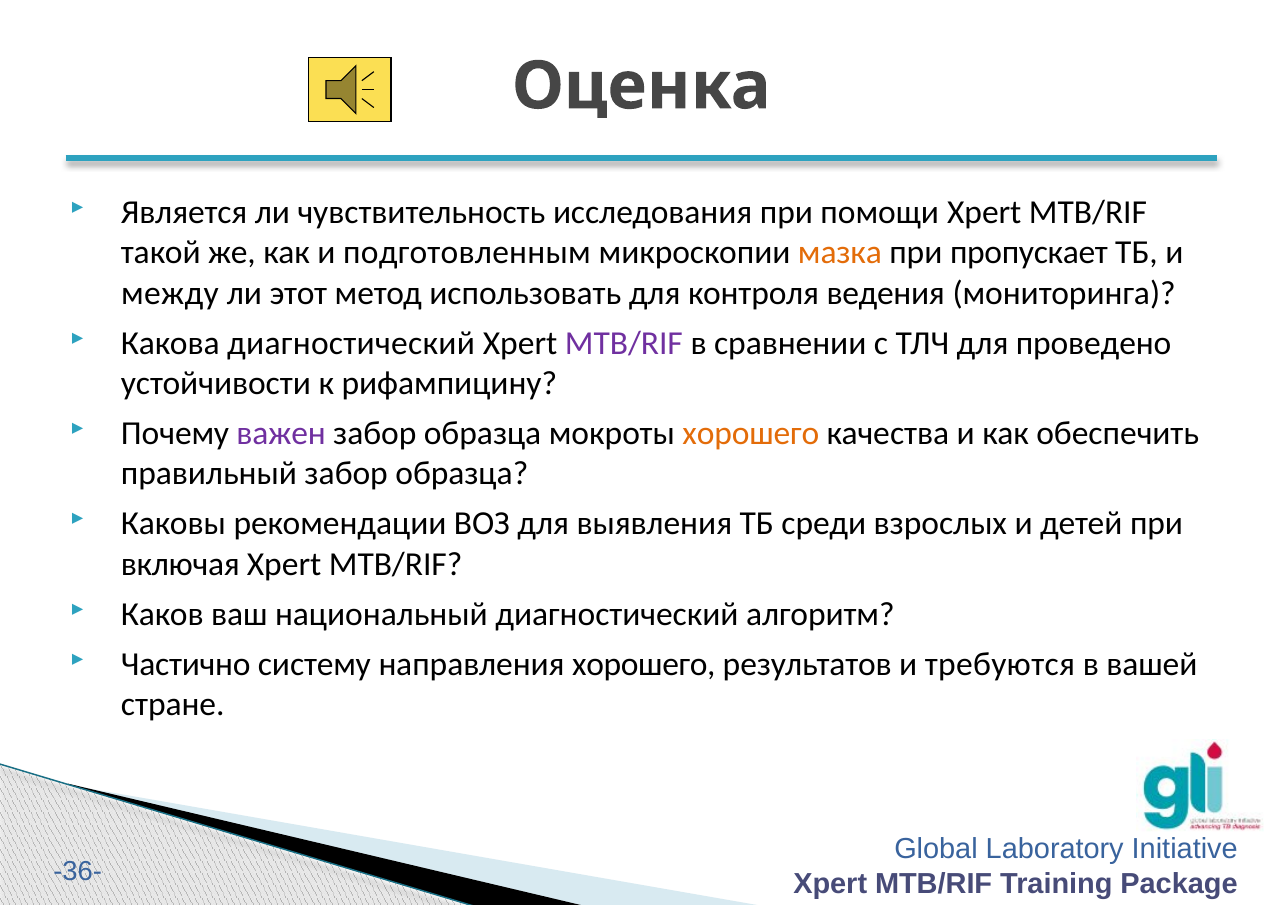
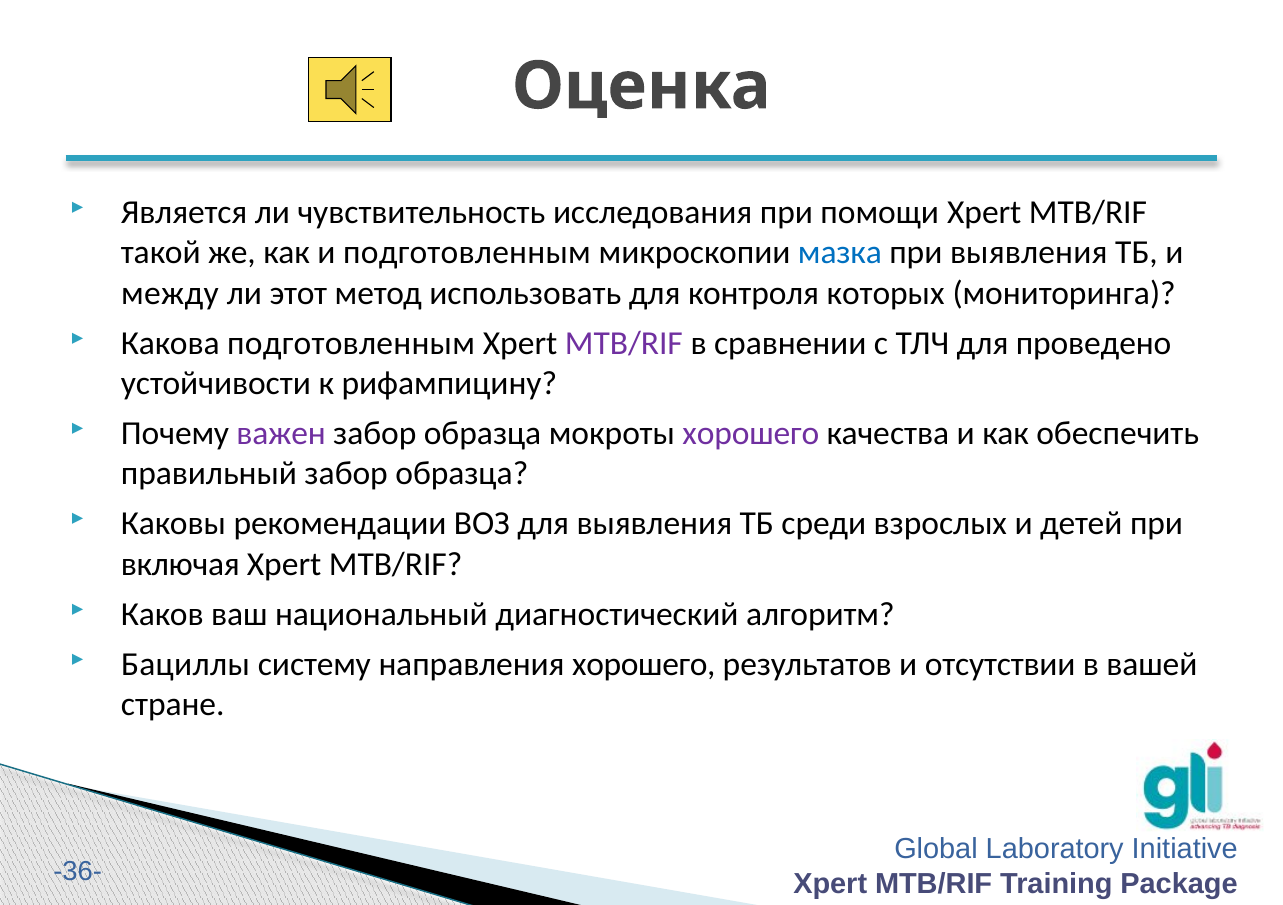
мазка colour: orange -> blue
при пропускает: пропускает -> выявления
ведения: ведения -> которых
Какова диагностический: диагностический -> подготовленным
хорошего at (751, 434) colour: orange -> purple
Частично: Частично -> Бациллы
требуются: требуются -> отсутствии
